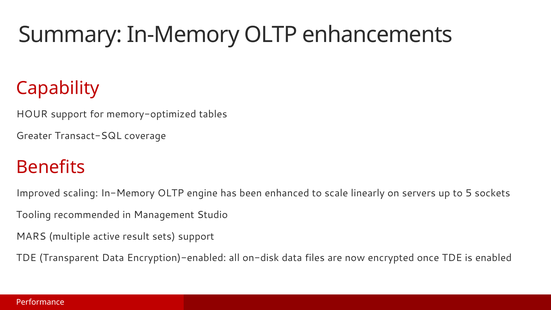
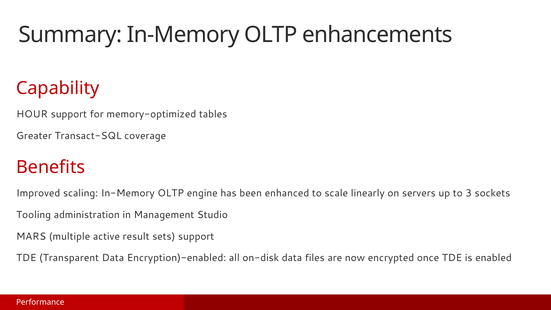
5: 5 -> 3
recommended: recommended -> administration
